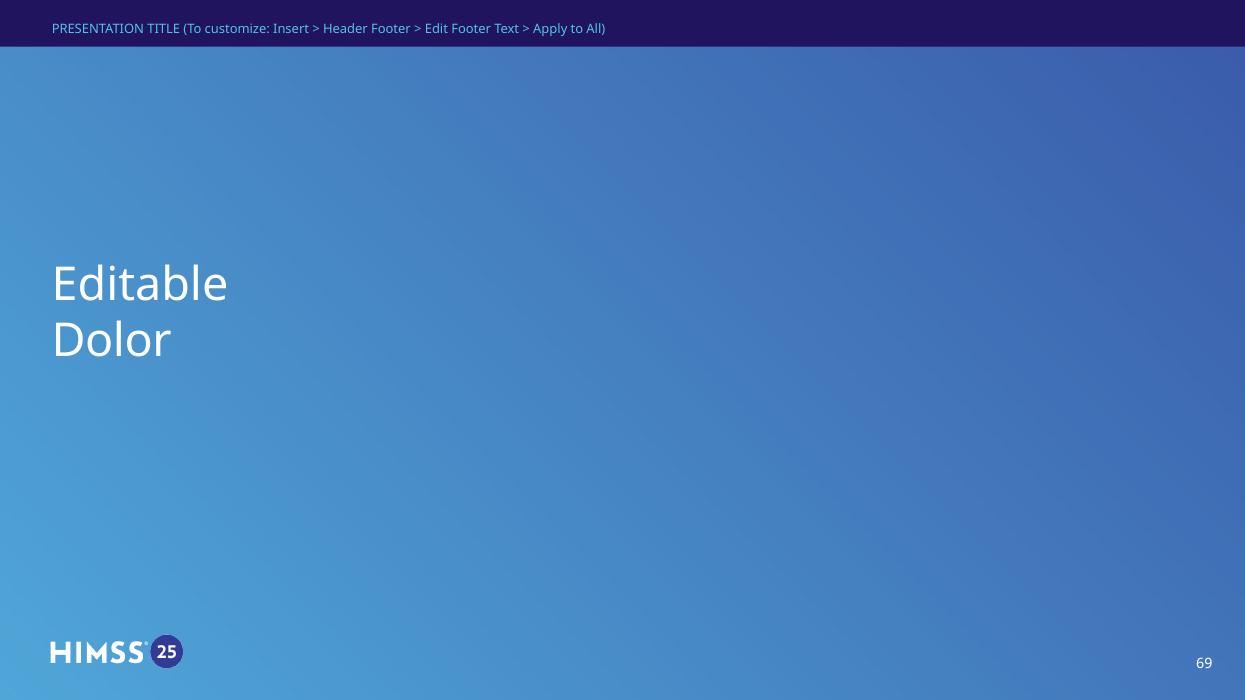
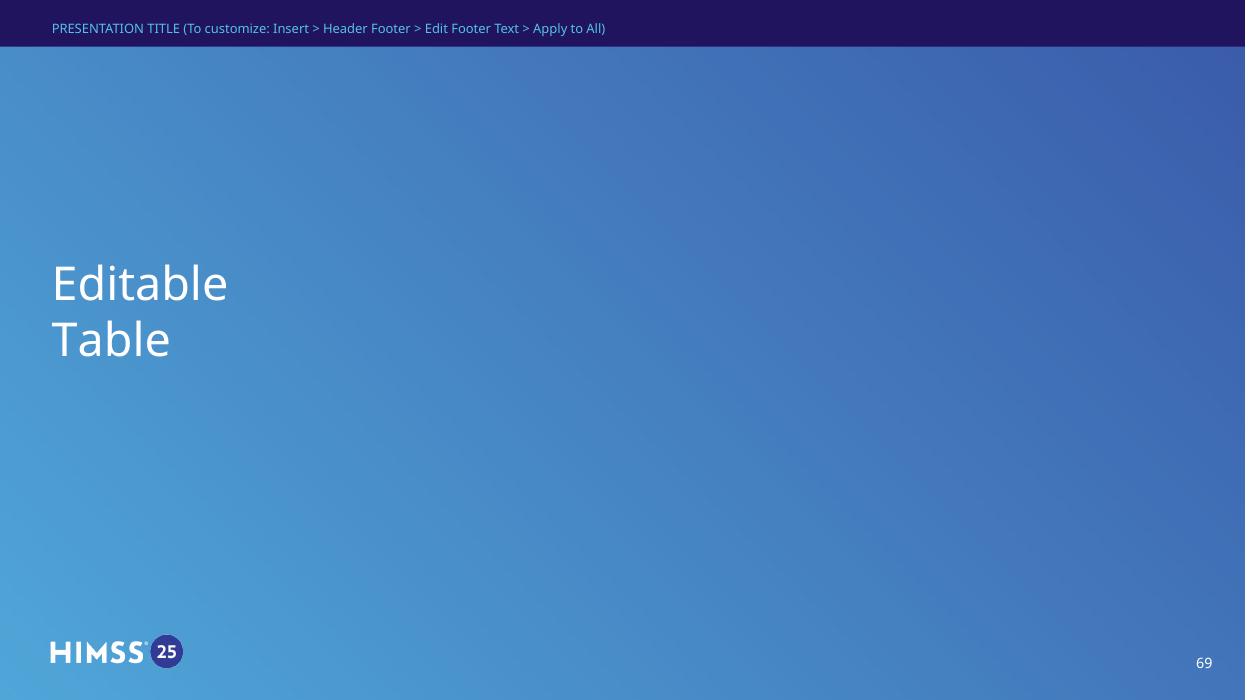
Dolor: Dolor -> Table
